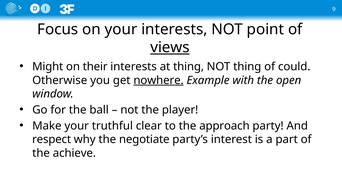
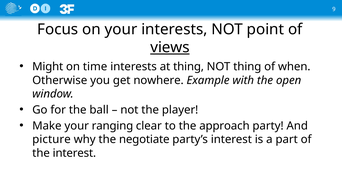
their: their -> time
could: could -> when
nowhere underline: present -> none
truthful: truthful -> ranging
respect: respect -> picture
the achieve: achieve -> interest
